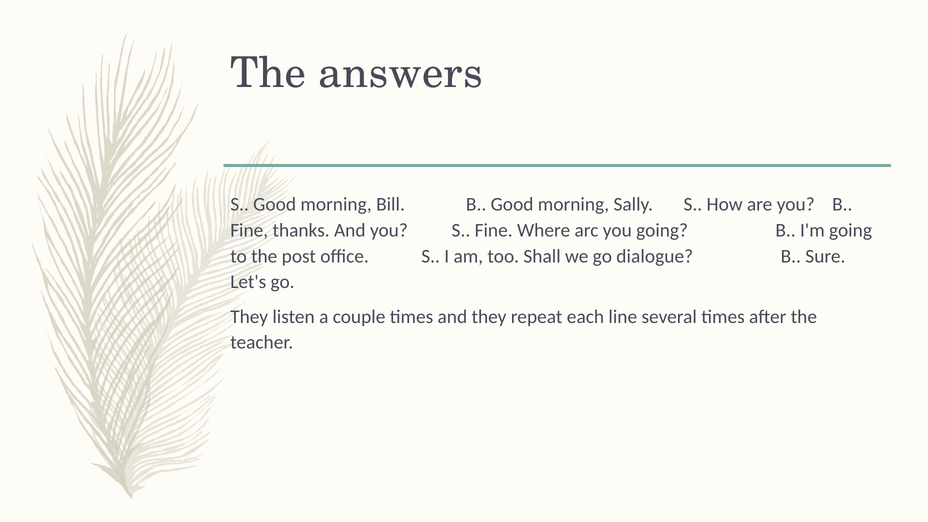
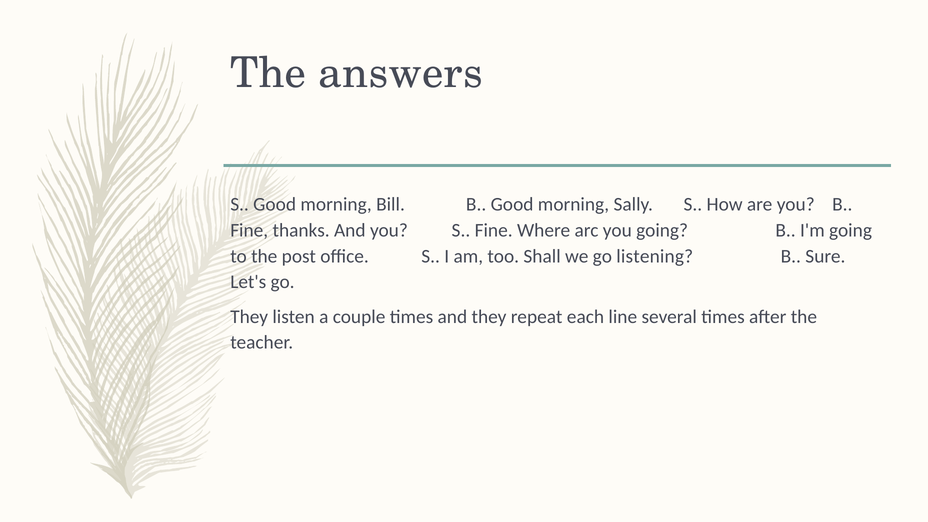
dialogue: dialogue -> listening
